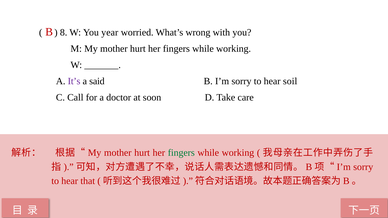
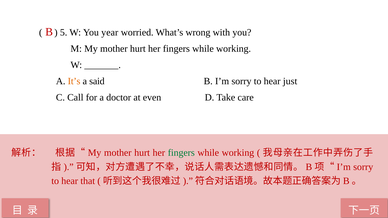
8: 8 -> 5
It’s colour: purple -> orange
soil: soil -> just
soon: soon -> even
